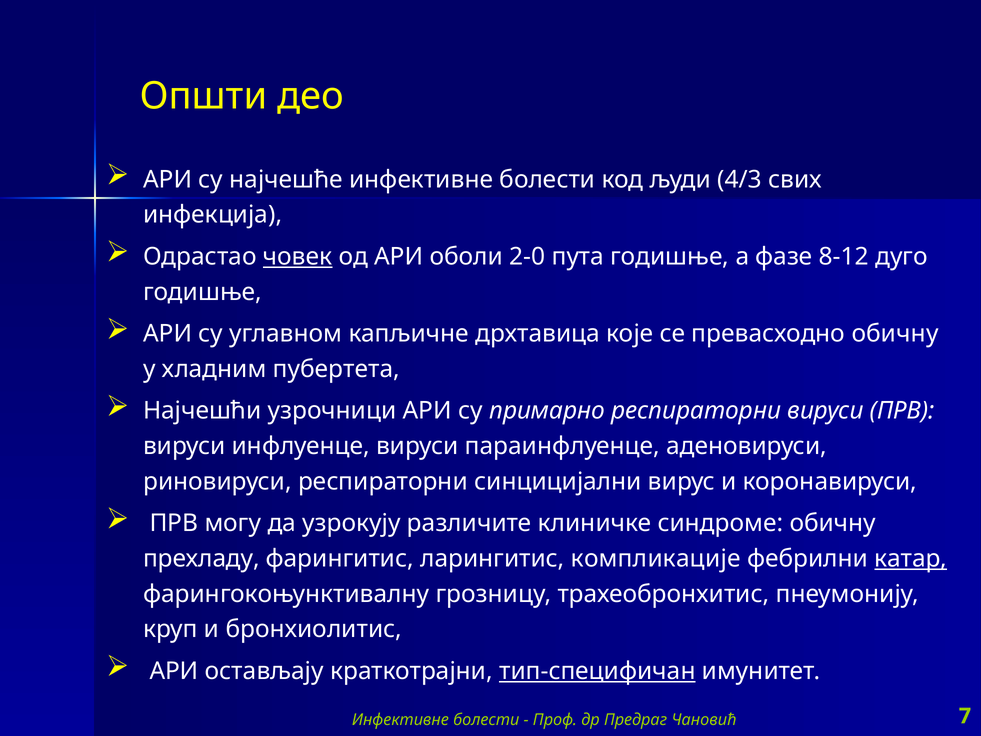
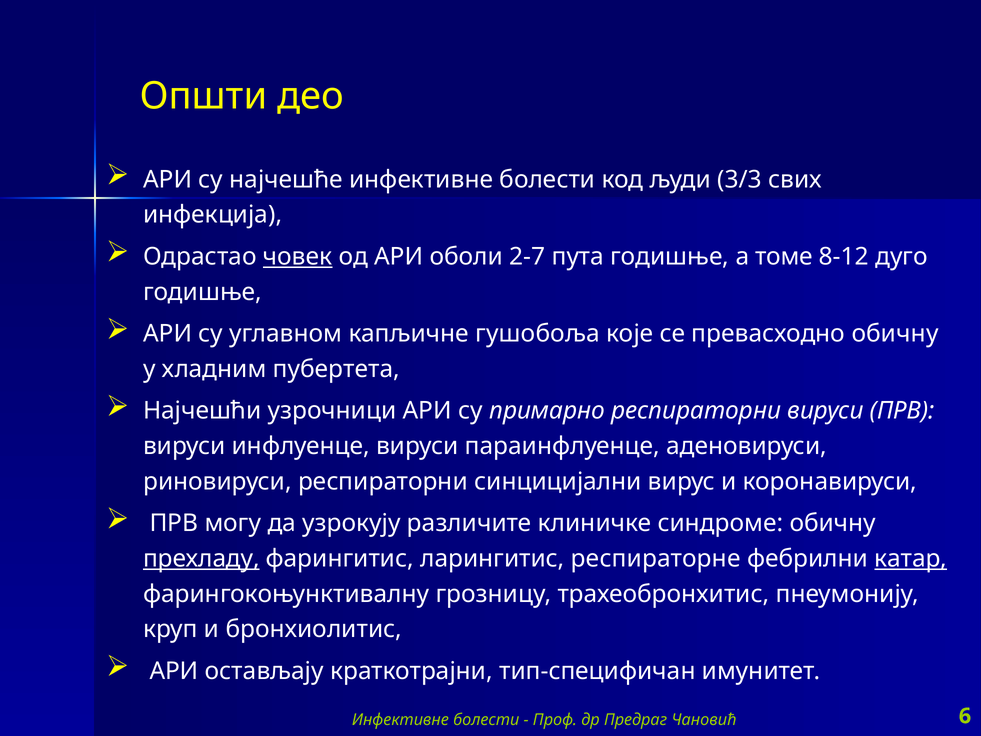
4/3: 4/3 -> 3/3
2-0: 2-0 -> 2-7
фазе: фазе -> томе
дрхтавица: дрхтавица -> гушобоља
прехладу underline: none -> present
компликације: компликације -> респираторне
тип-специфичан underline: present -> none
7: 7 -> 6
